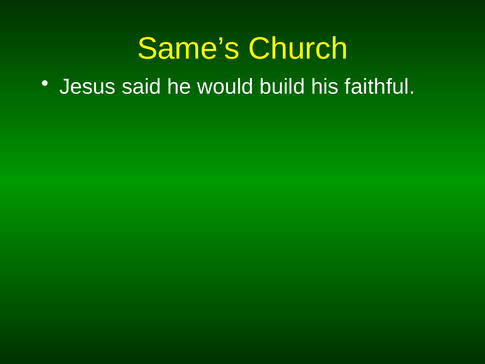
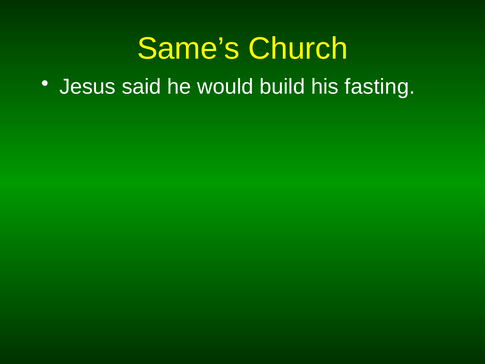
faithful: faithful -> fasting
